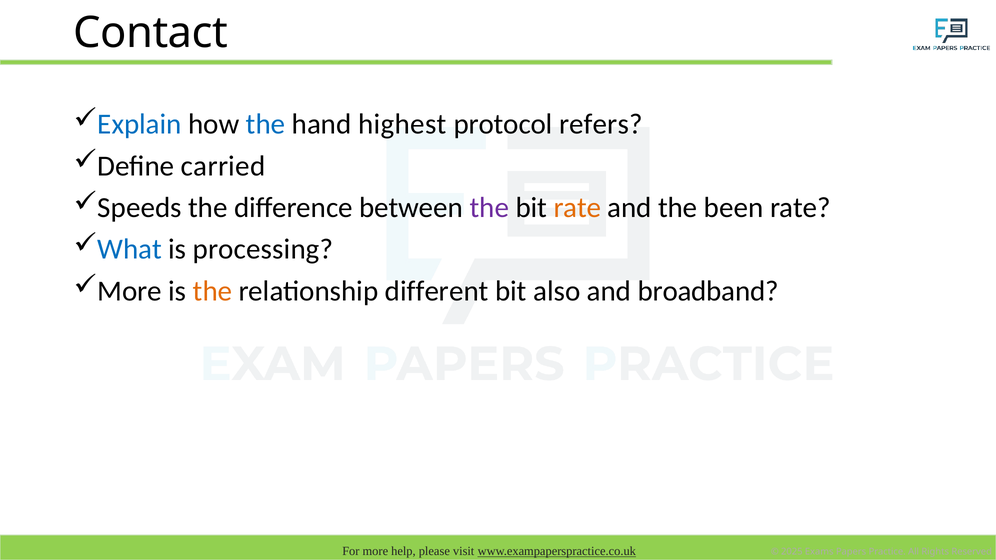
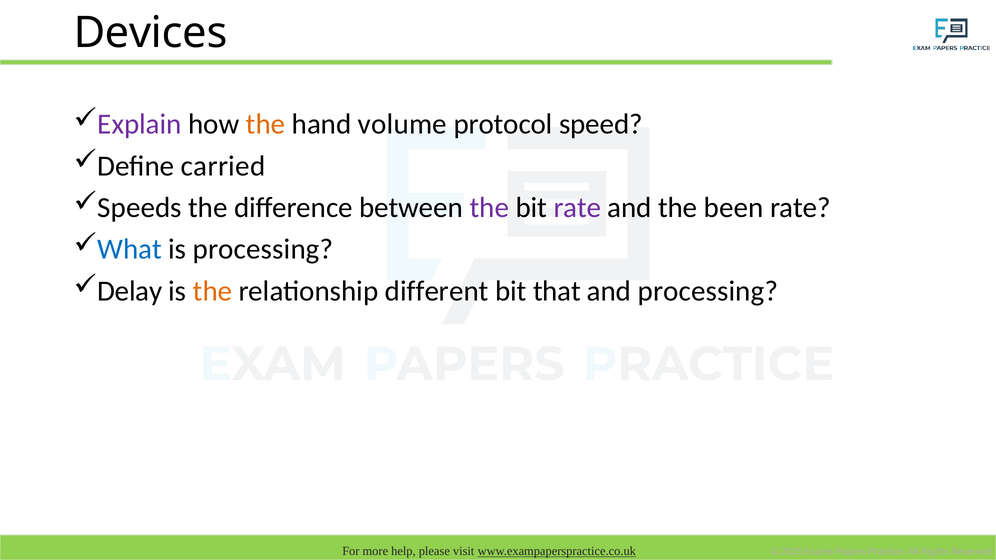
Contact: Contact -> Devices
Explain colour: blue -> purple
the at (266, 124) colour: blue -> orange
highest: highest -> volume
refers: refers -> speed
rate at (577, 208) colour: orange -> purple
More at (130, 291): More -> Delay
also: also -> that
and broadband: broadband -> processing
